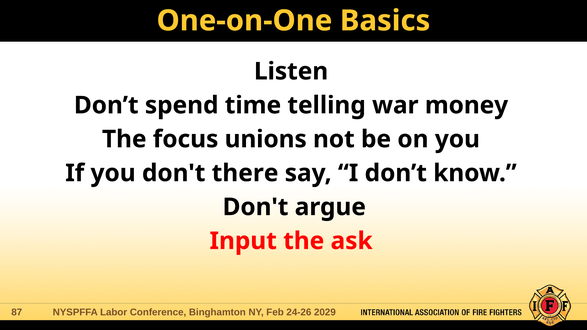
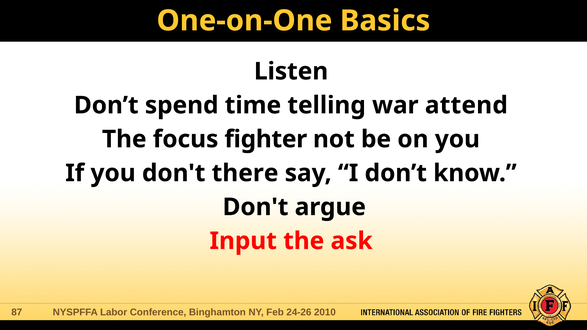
money: money -> attend
unions: unions -> fighter
2029: 2029 -> 2010
